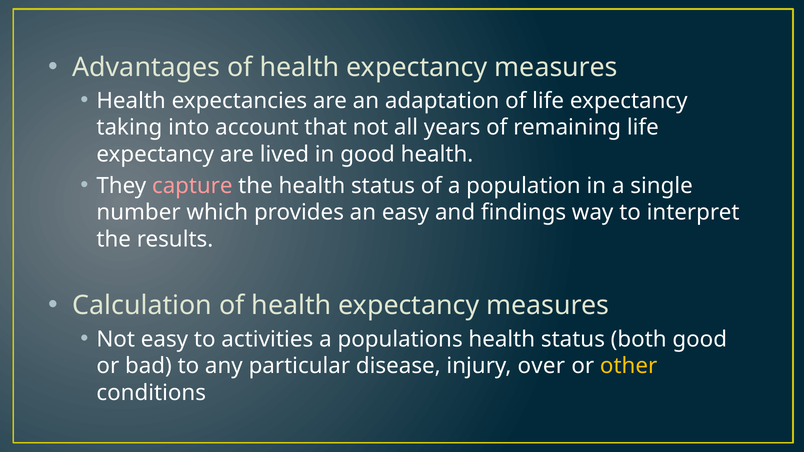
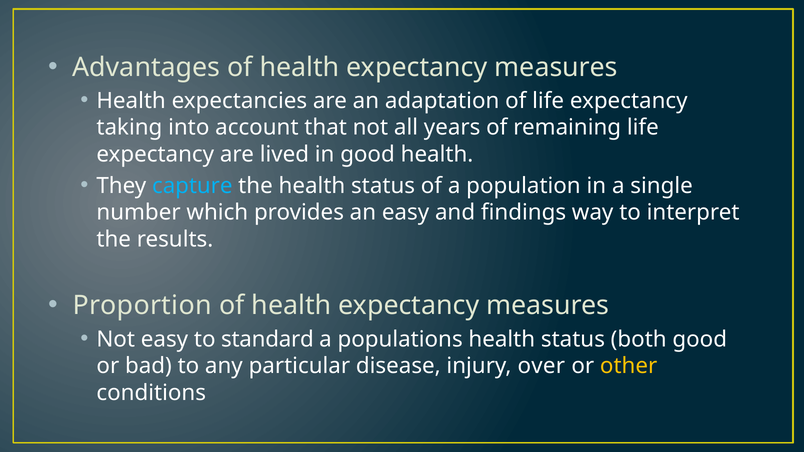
capture colour: pink -> light blue
Calculation: Calculation -> Proportion
activities: activities -> standard
